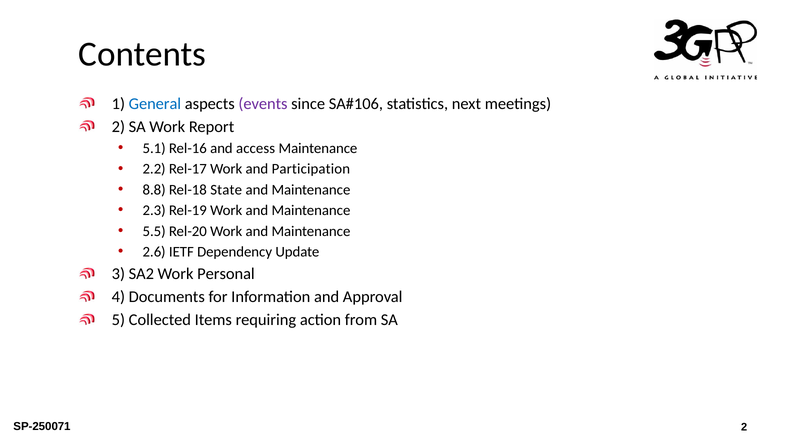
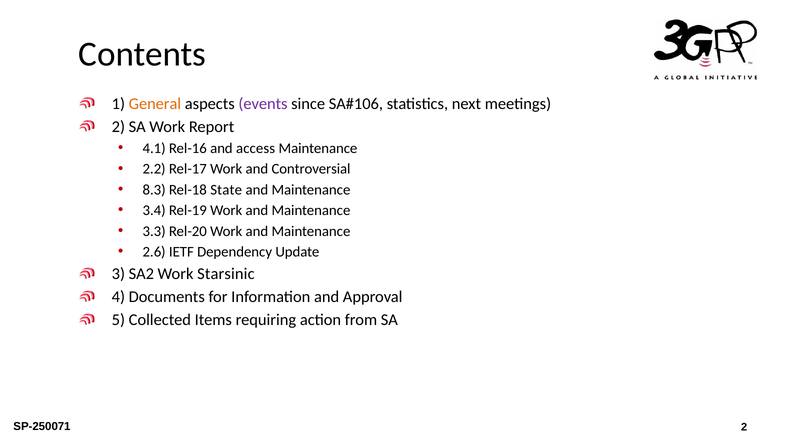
General colour: blue -> orange
5.1: 5.1 -> 4.1
Participation: Participation -> Controversial
8.8: 8.8 -> 8.3
2.3: 2.3 -> 3.4
5.5: 5.5 -> 3.3
Personal: Personal -> Starsinic
